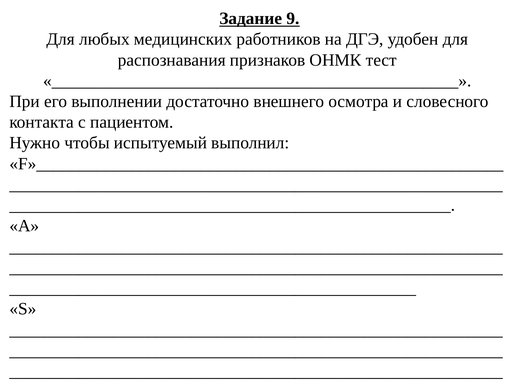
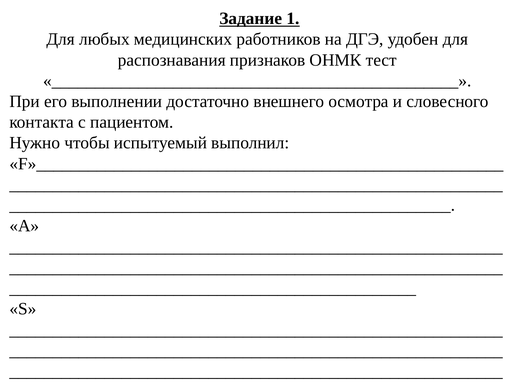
9: 9 -> 1
